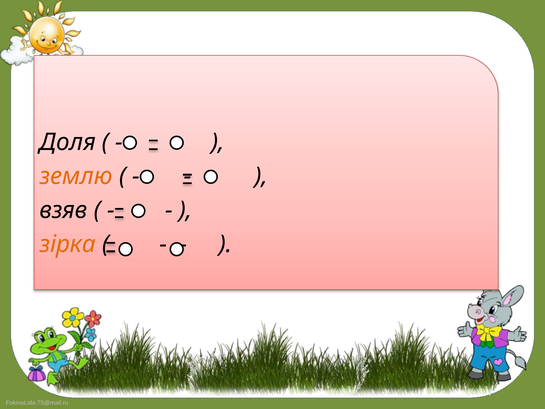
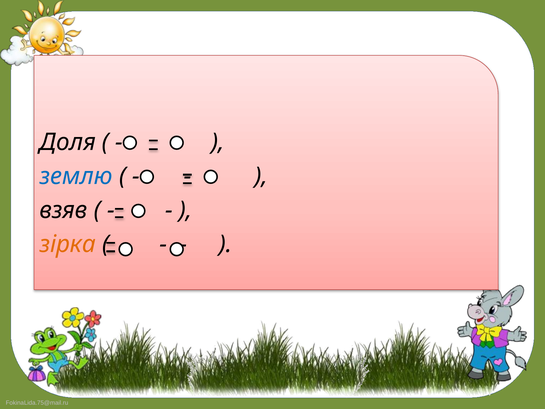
землю colour: orange -> blue
